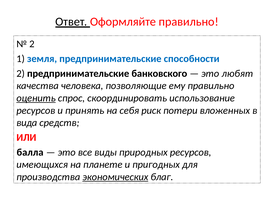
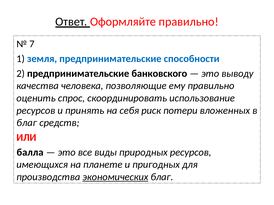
2 at (32, 44): 2 -> 7
любят: любят -> выводу
оценить underline: present -> none
вида at (27, 123): вида -> благ
